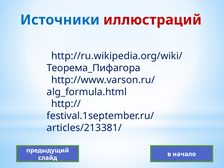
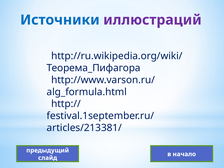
иллюстраций colour: red -> purple
